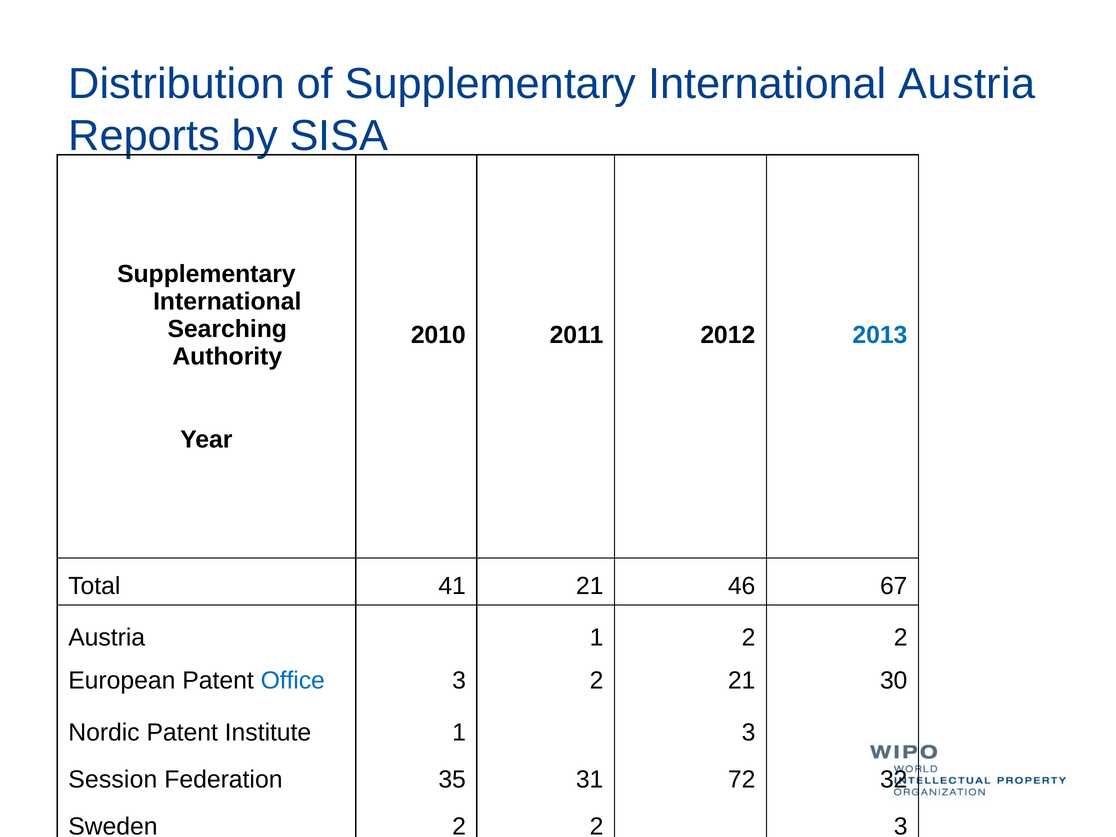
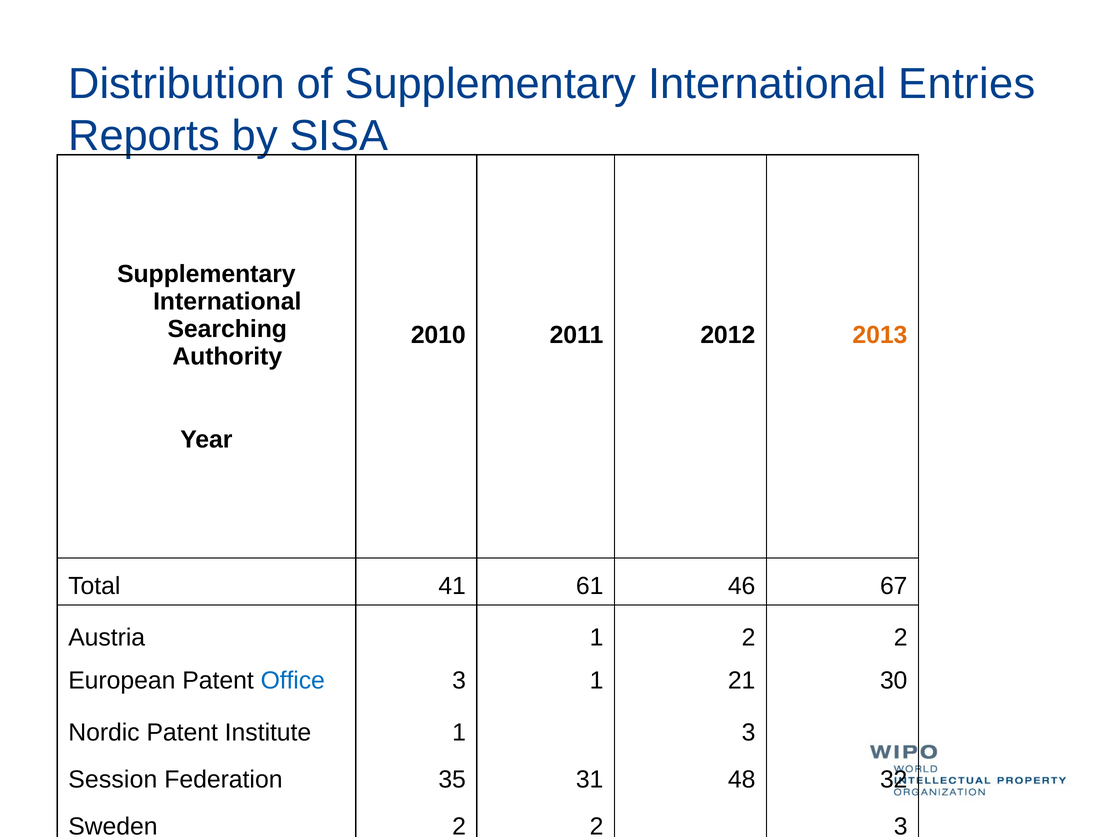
International Austria: Austria -> Entries
2013 colour: blue -> orange
41 21: 21 -> 61
3 2: 2 -> 1
72: 72 -> 48
